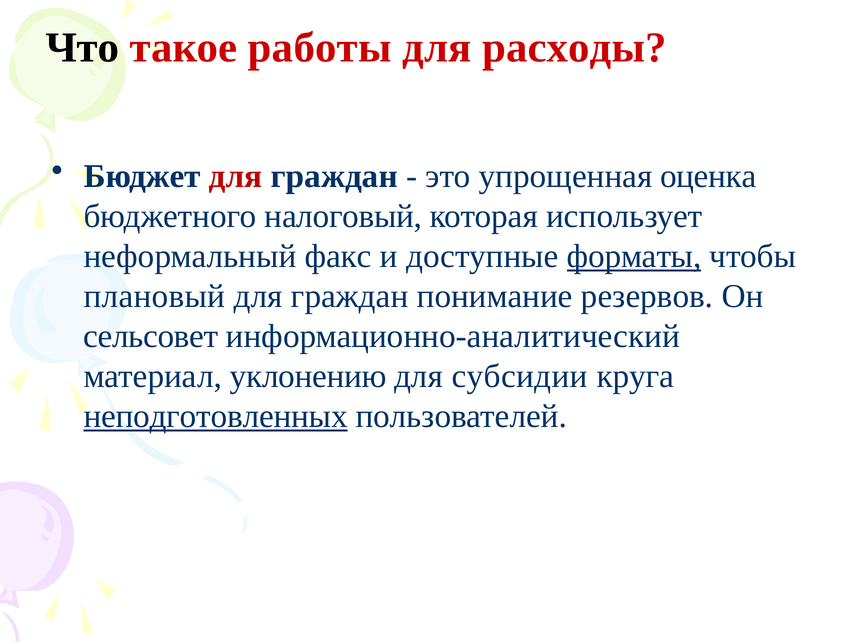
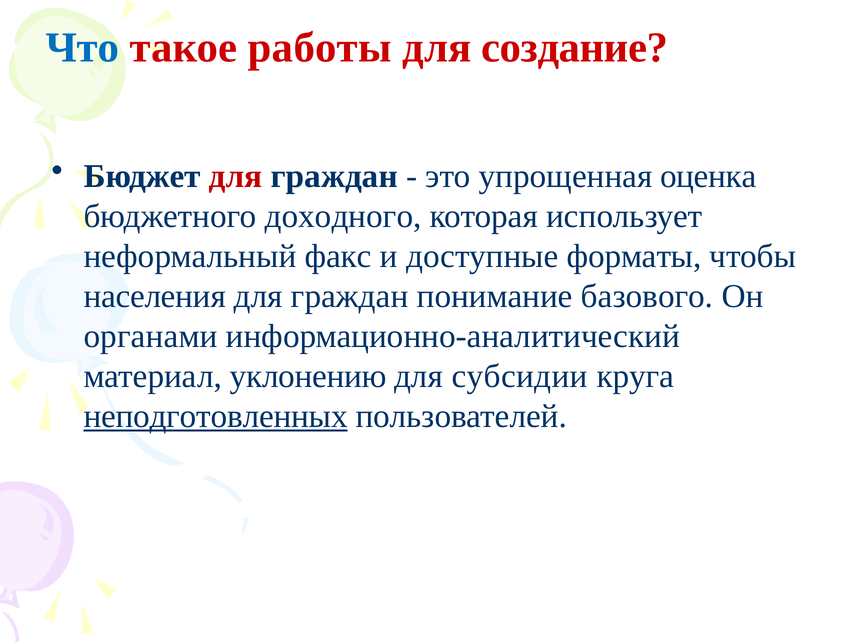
Что colour: black -> blue
расходы: расходы -> создание
налоговый: налоговый -> доходного
форматы underline: present -> none
плановый: плановый -> населения
резервов: резервов -> базового
сельсовет: сельсовет -> органами
